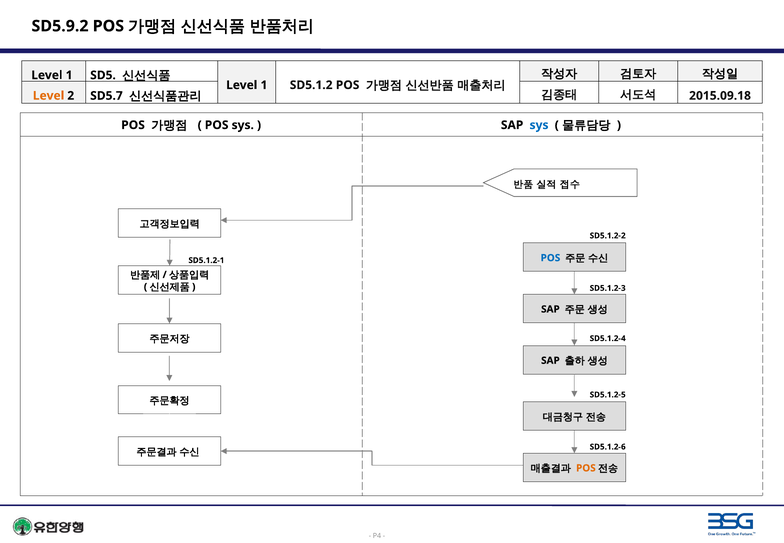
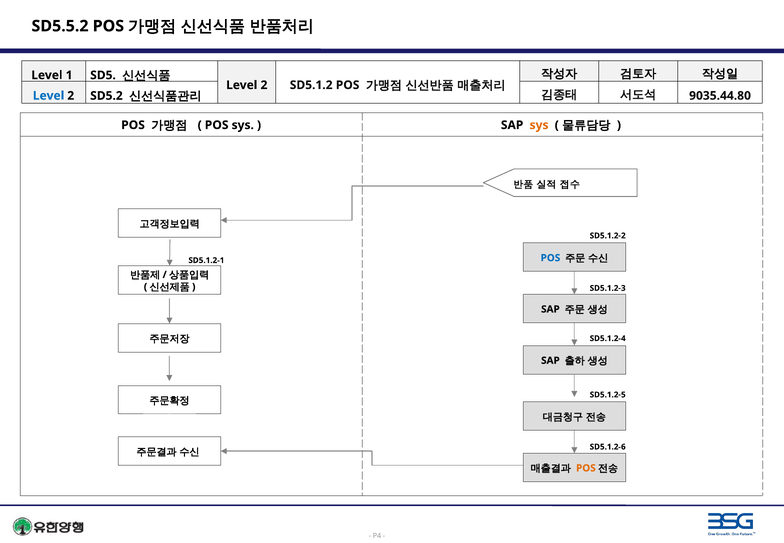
SD5.9.2: SD5.9.2 -> SD5.5.2
1 at (264, 85): 1 -> 2
Level at (49, 96) colour: orange -> blue
SD5.7: SD5.7 -> SD5.2
2015.09.18: 2015.09.18 -> 9035.44.80
sys at (539, 125) colour: blue -> orange
